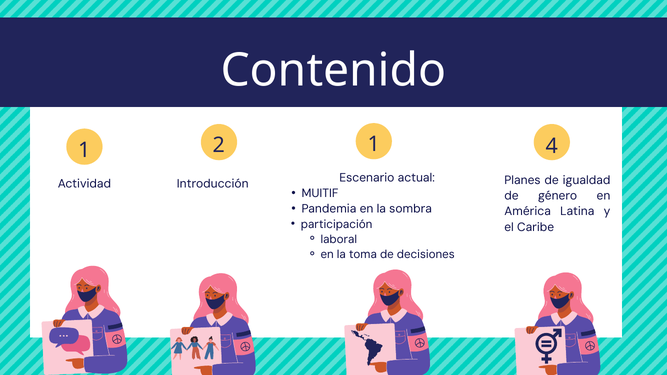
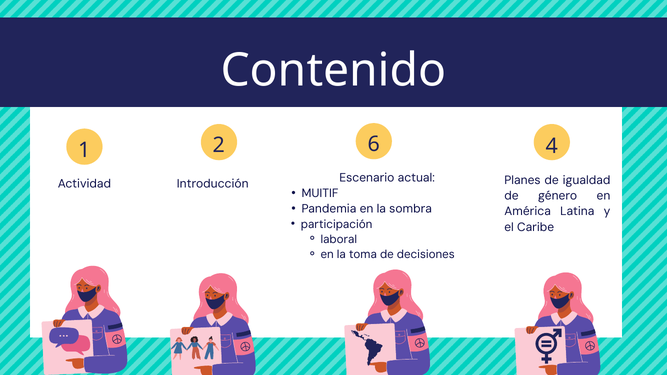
2 1: 1 -> 6
